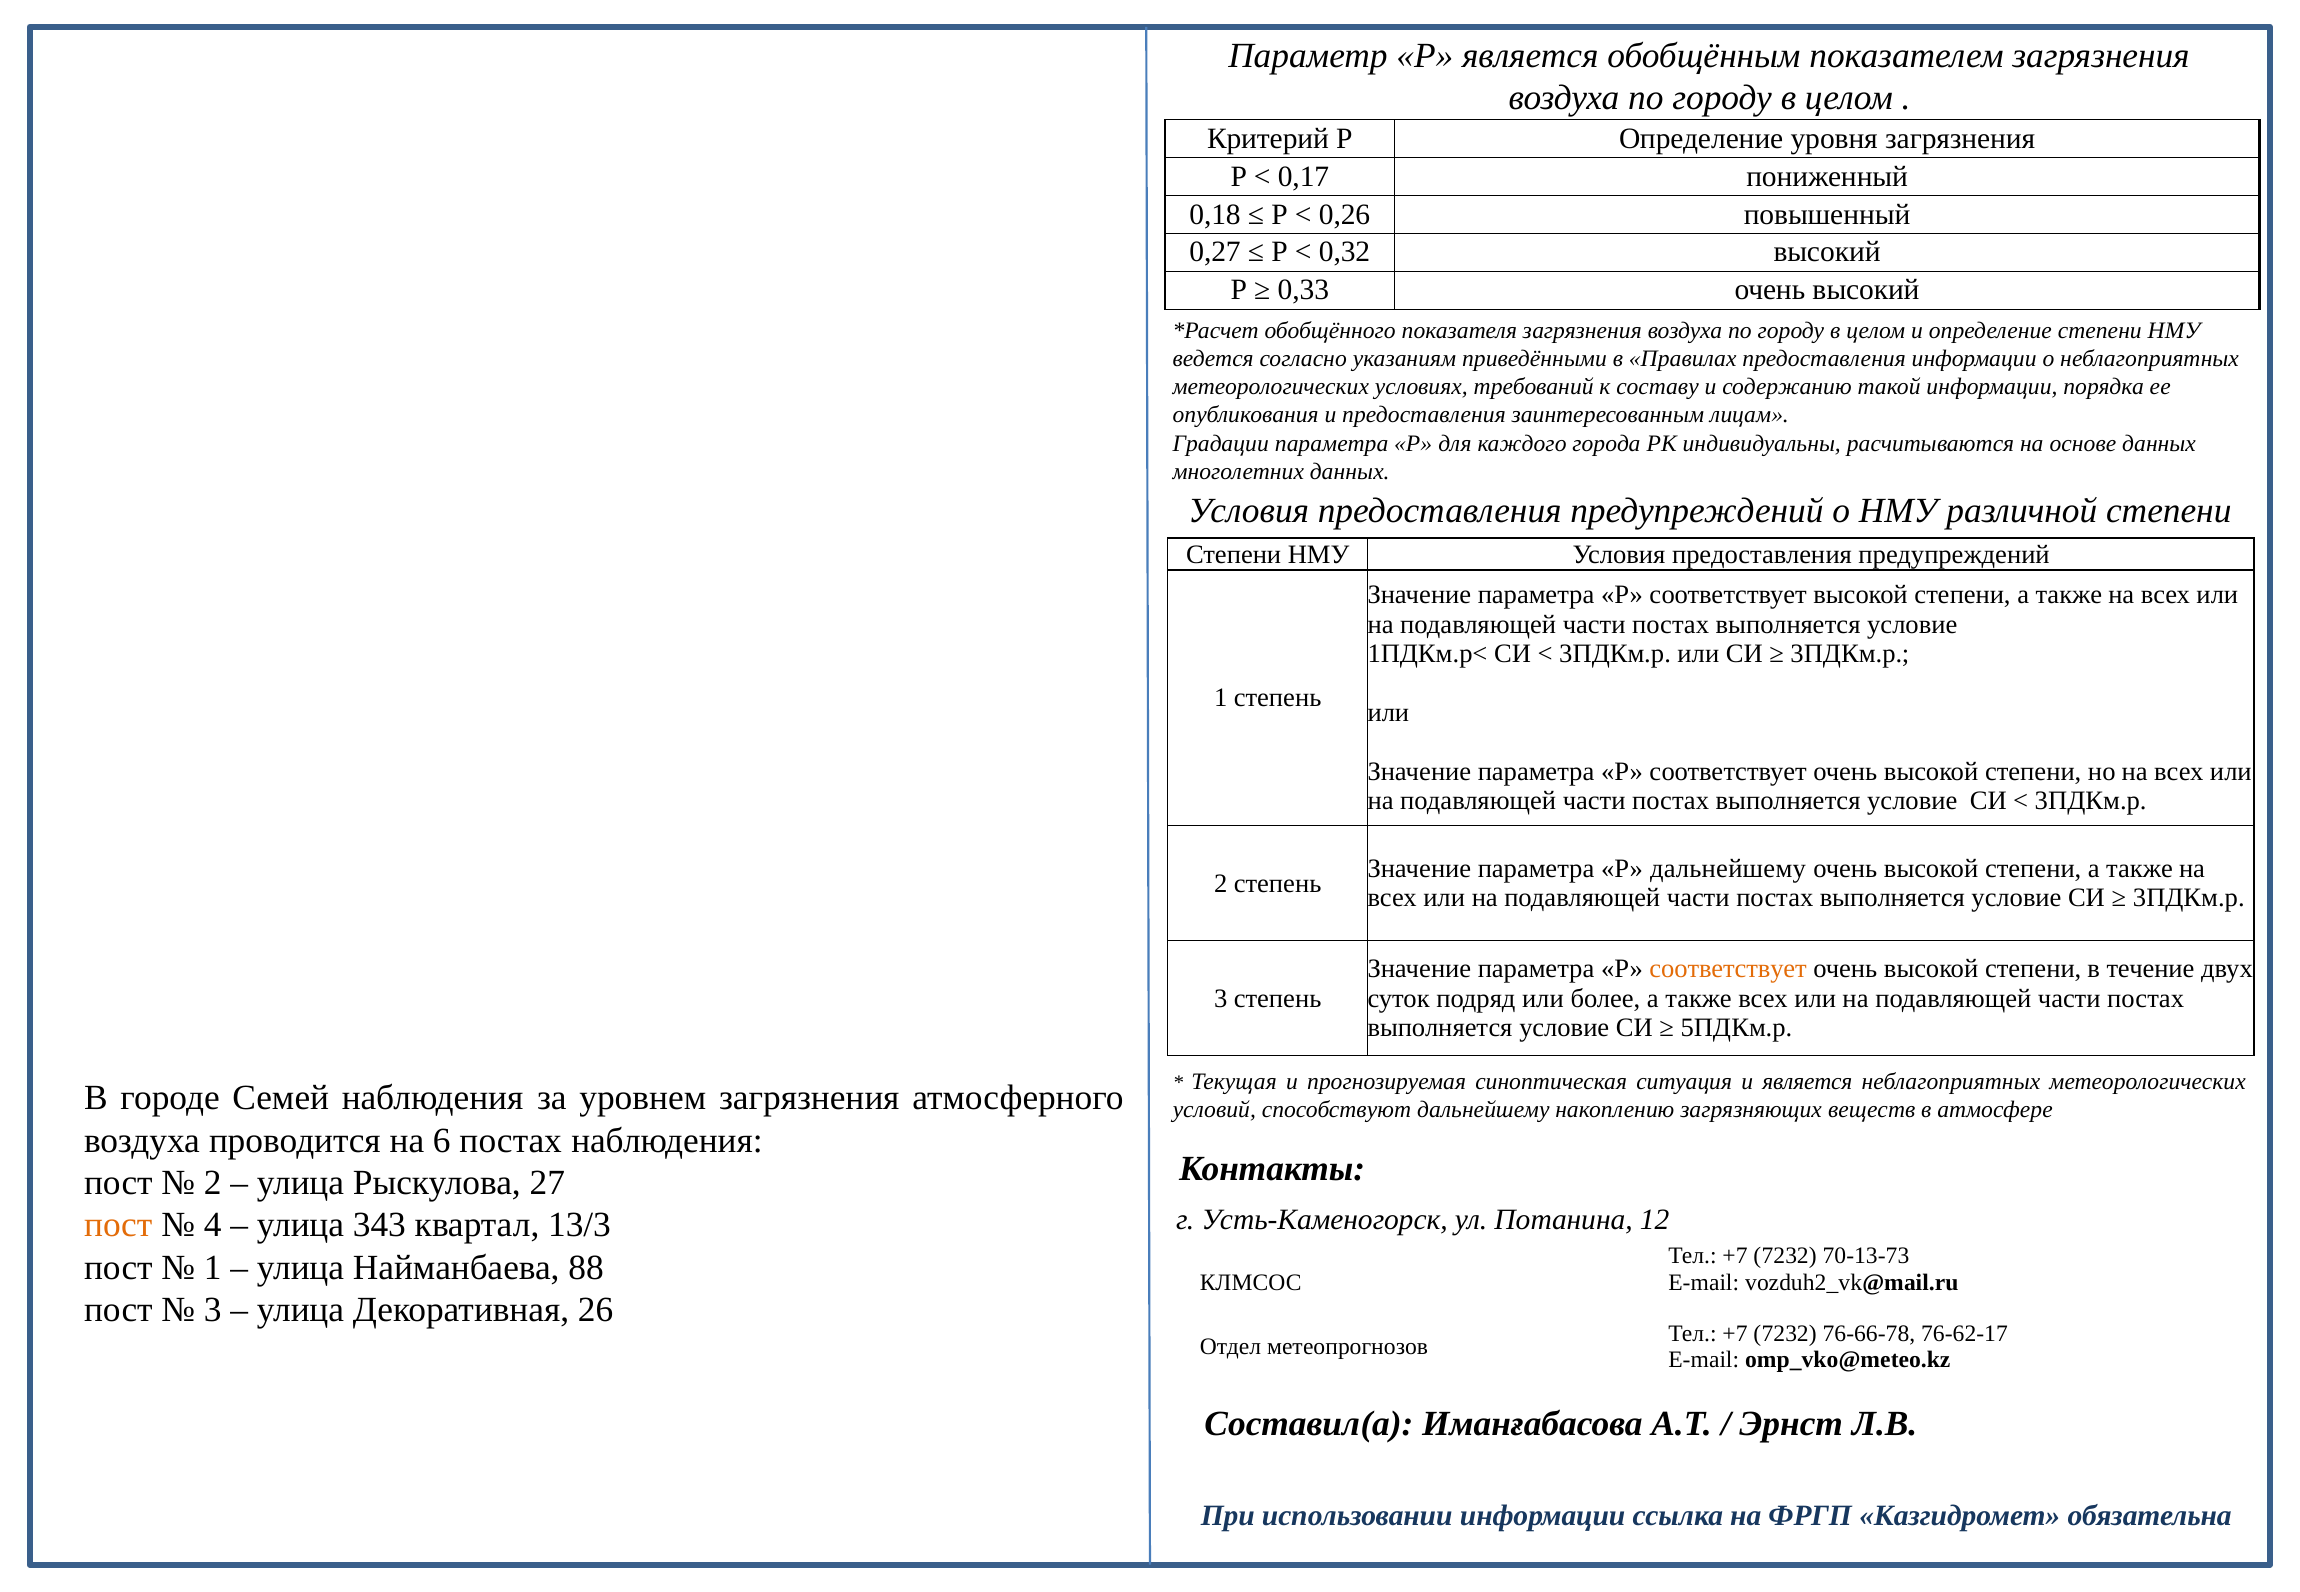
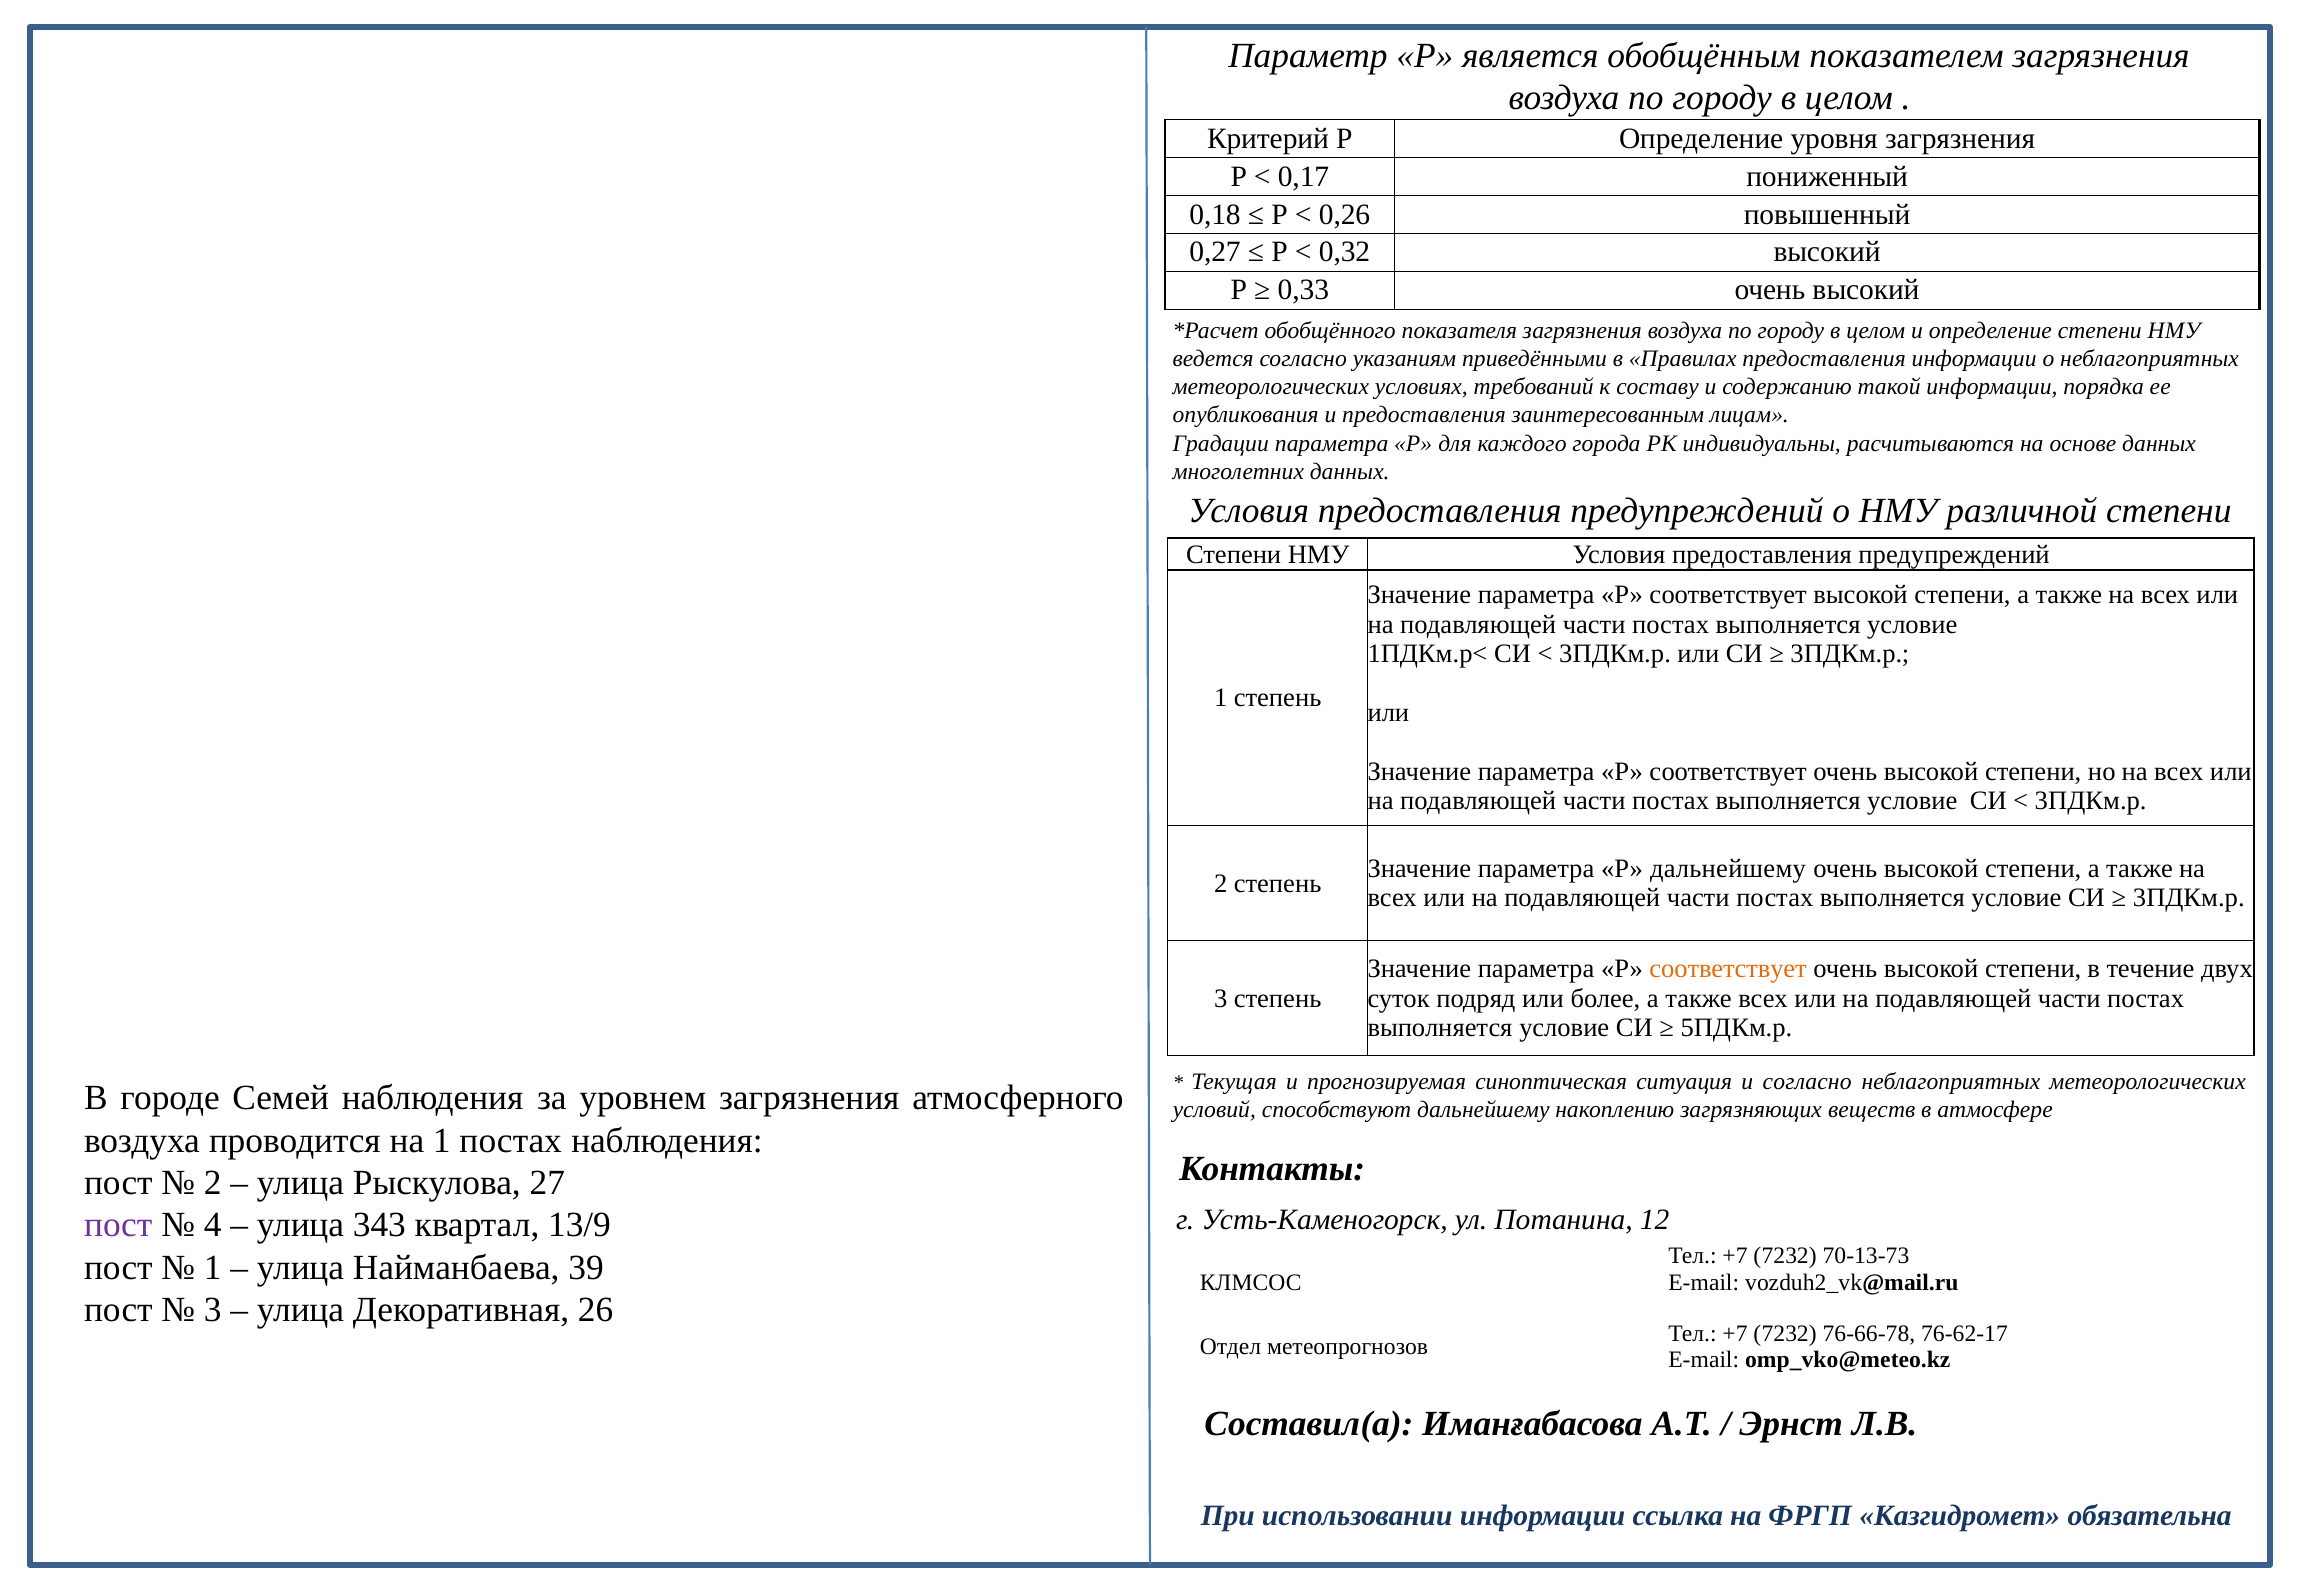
и является: является -> согласно
на 6: 6 -> 1
пост at (118, 1225) colour: orange -> purple
13/3: 13/3 -> 13/9
88: 88 -> 39
